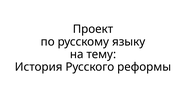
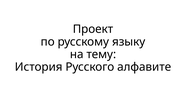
реформы: реформы -> алфавите
